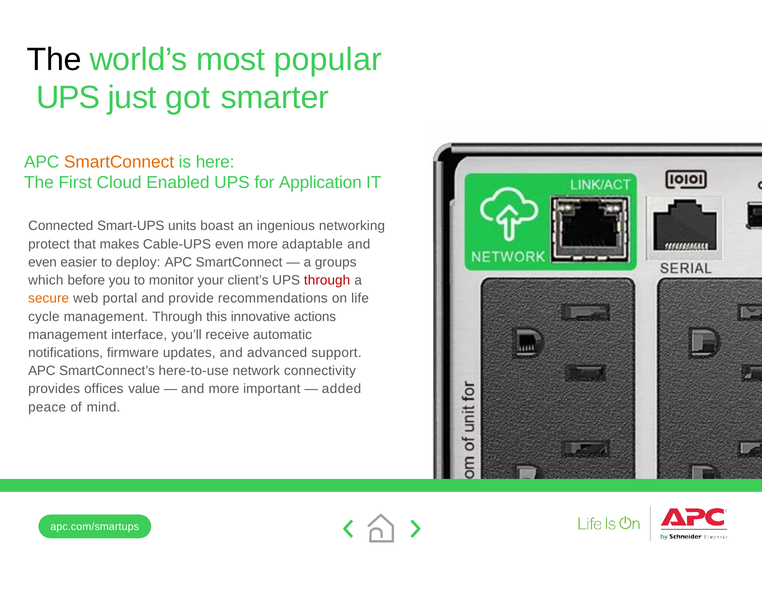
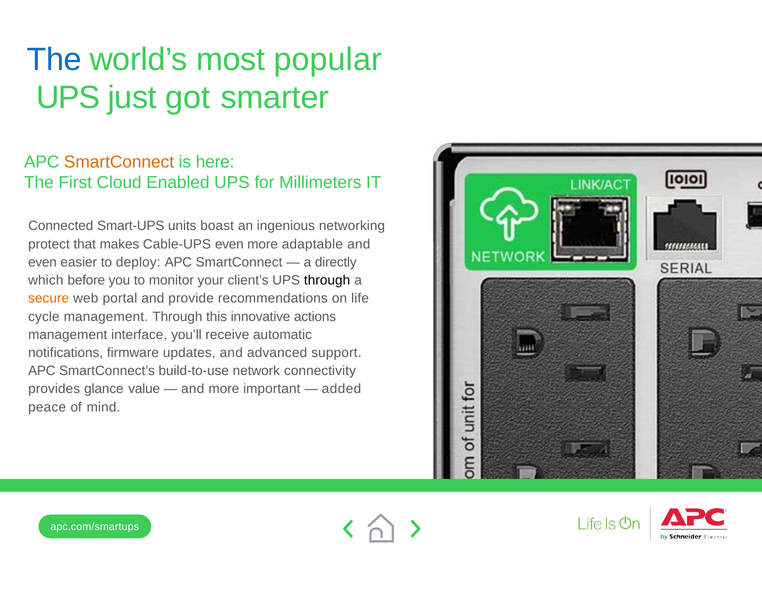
The at (54, 60) colour: black -> blue
Application: Application -> Millimeters
groups: groups -> directly
through at (327, 280) colour: red -> black
here-to-use: here-to-use -> build-to-use
offices: offices -> glance
